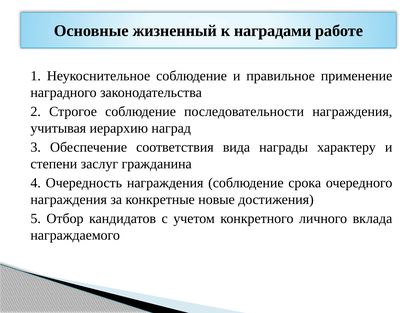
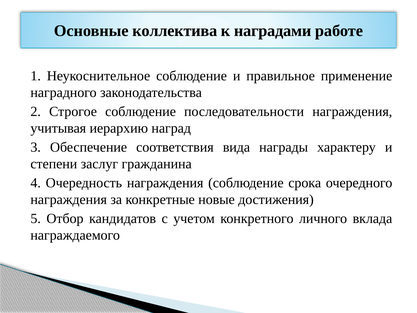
жизненный: жизненный -> коллектива
